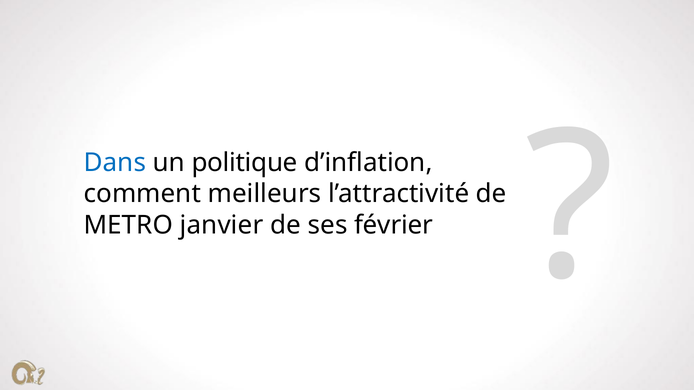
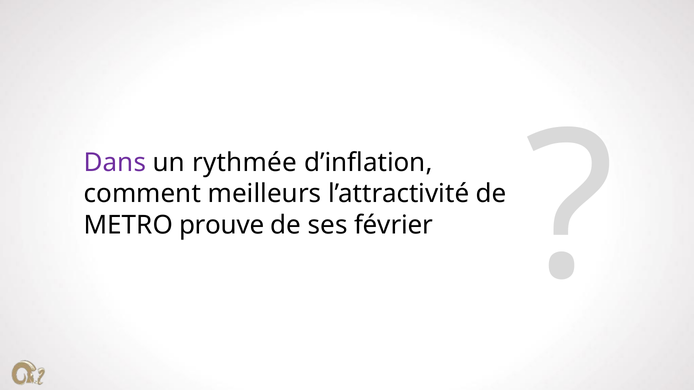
Dans colour: blue -> purple
politique: politique -> rythmée
janvier: janvier -> prouve
